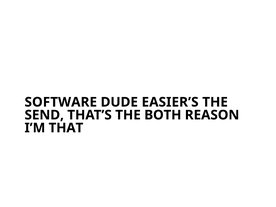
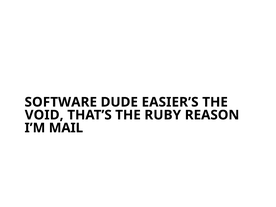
SEND: SEND -> VOID
BOTH: BOTH -> RUBY
THAT: THAT -> MAIL
